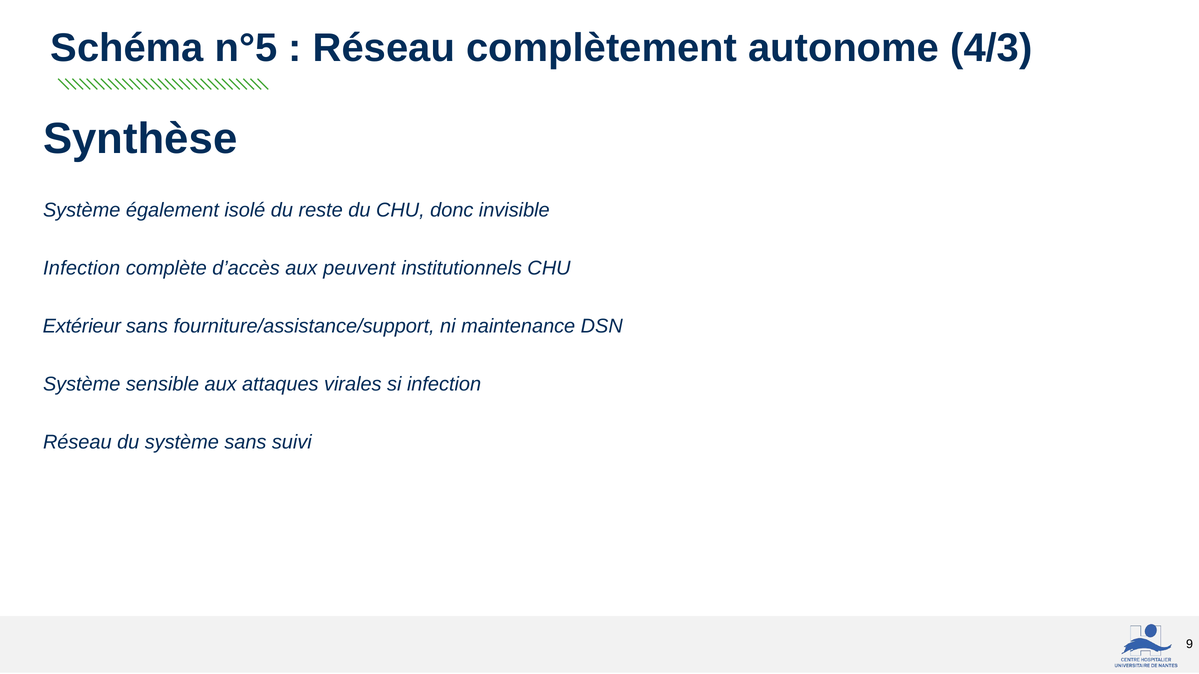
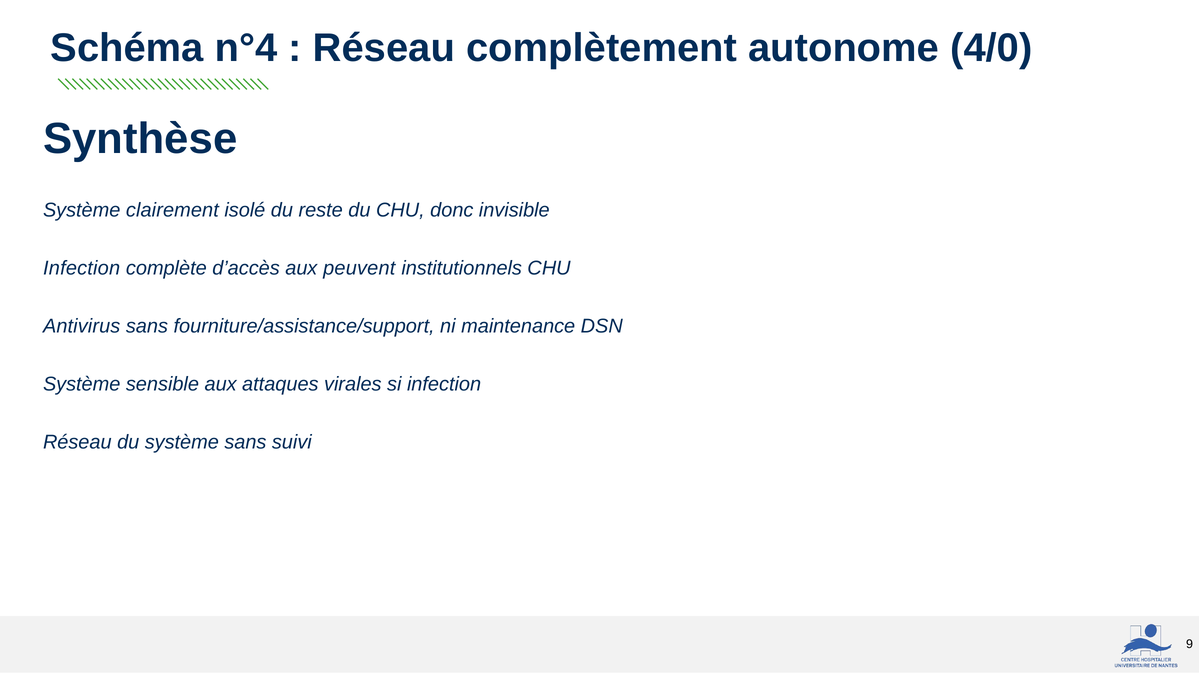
n°5: n°5 -> n°4
4/3: 4/3 -> 4/0
également: également -> clairement
Extérieur: Extérieur -> Antivirus
